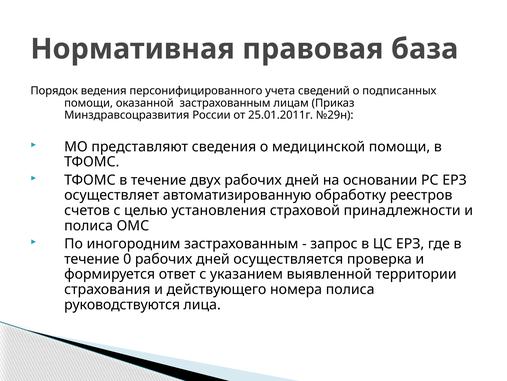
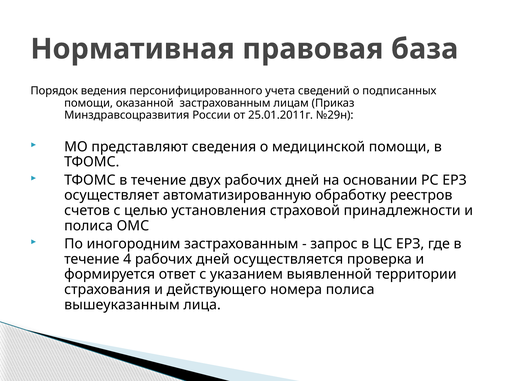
0: 0 -> 4
руководствуются: руководствуются -> вышеуказанным
